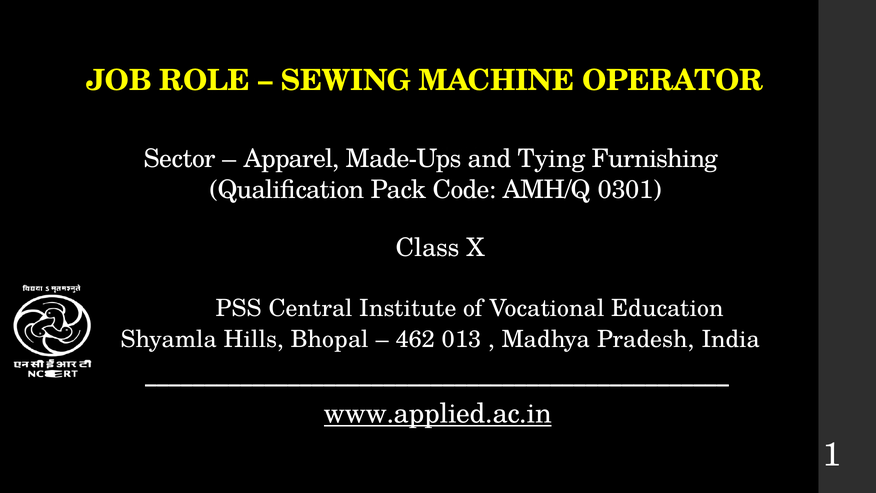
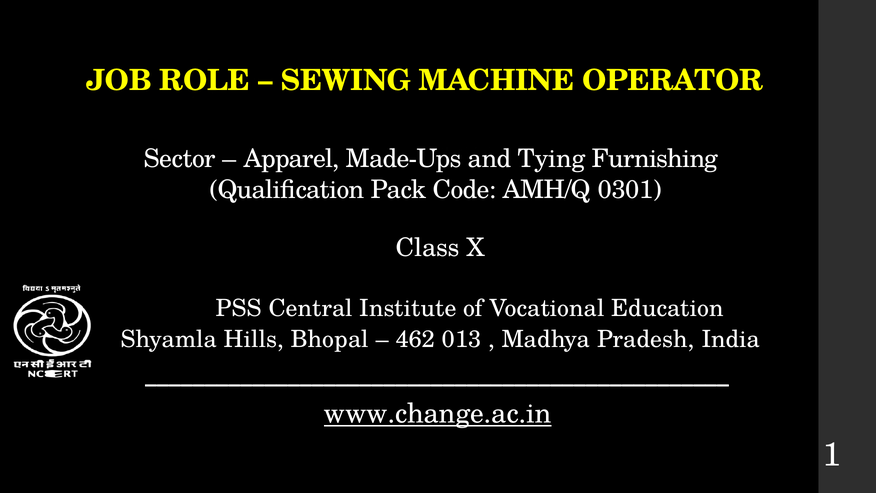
www.applied.ac.in: www.applied.ac.in -> www.change.ac.in
